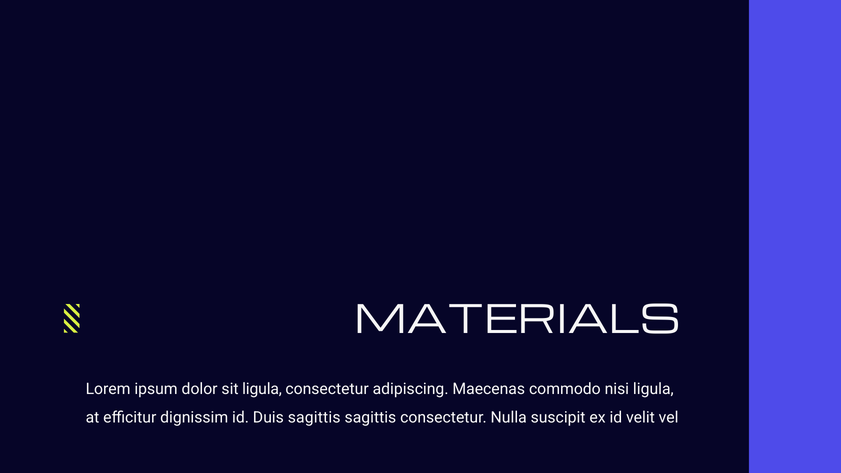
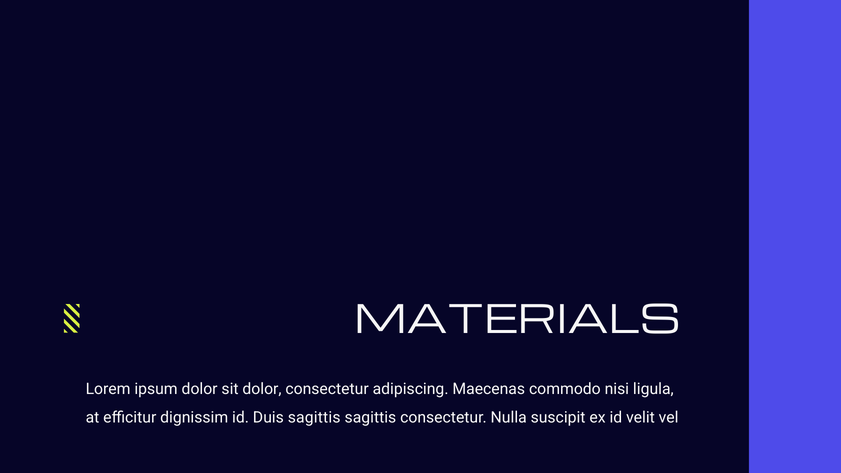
sit ligula: ligula -> dolor
